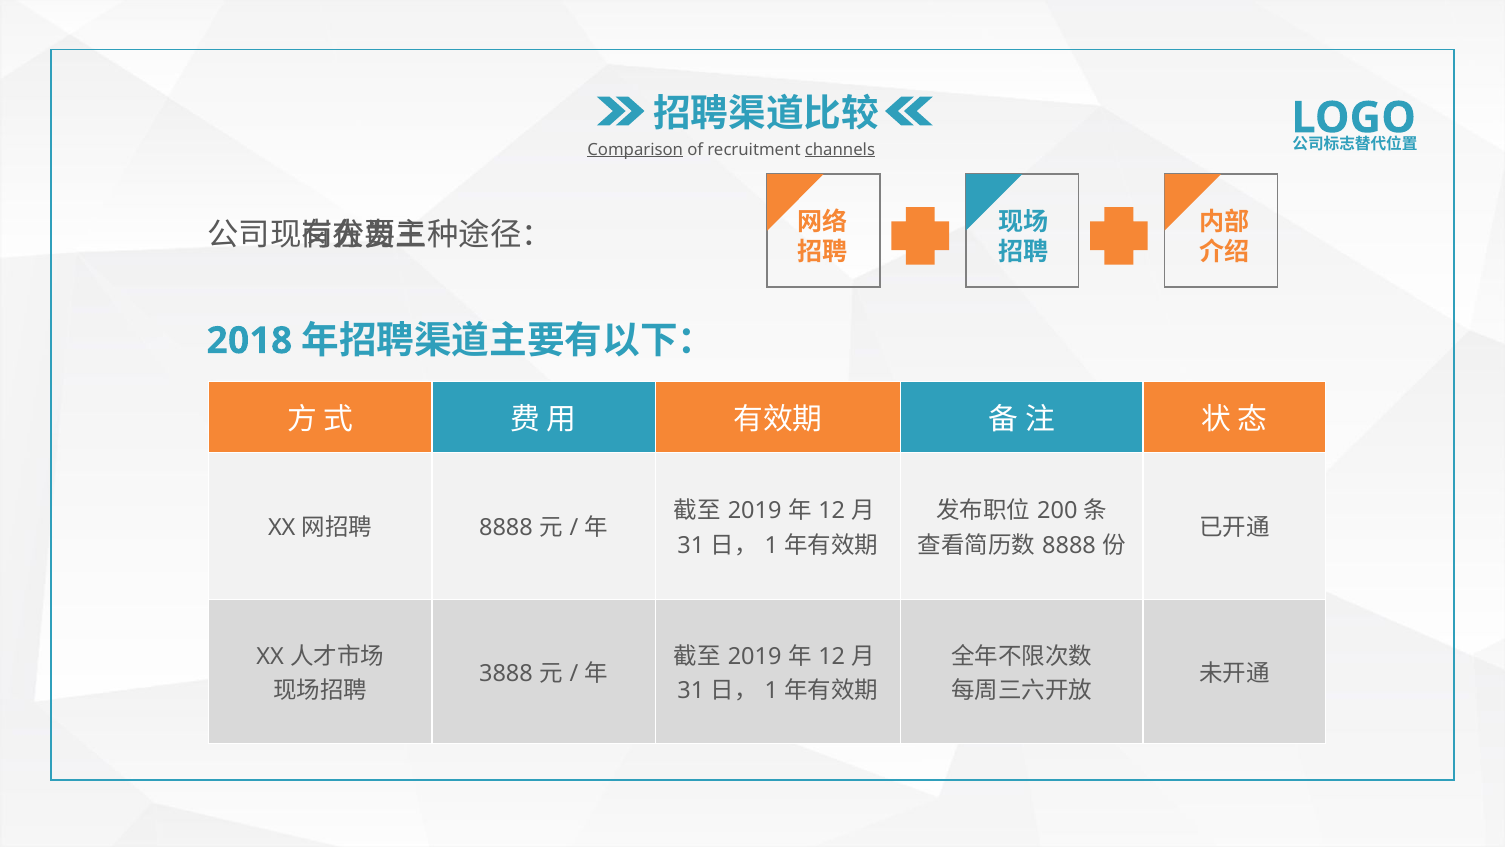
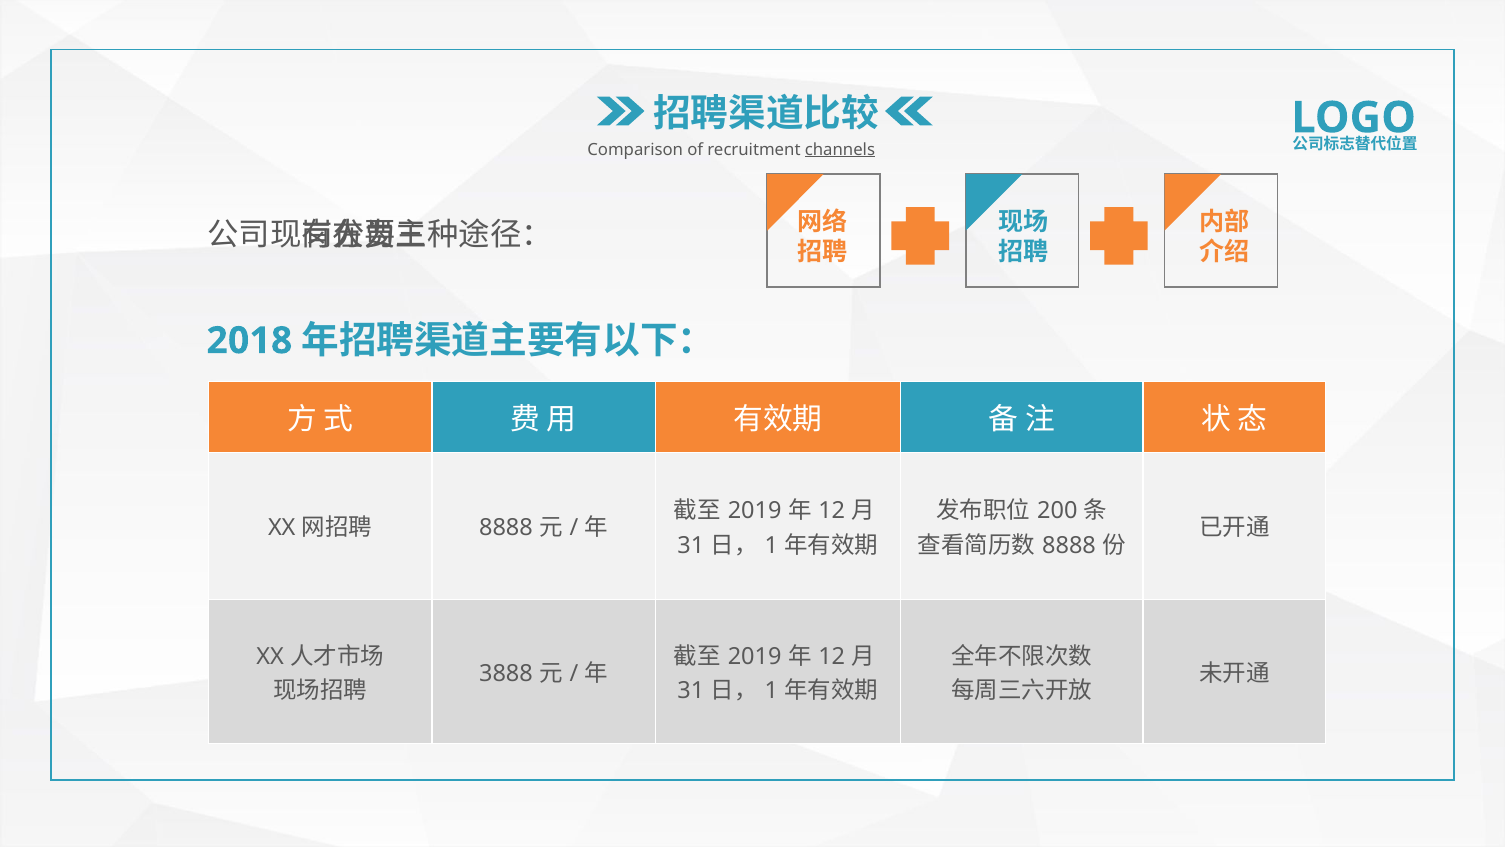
Comparison underline: present -> none
